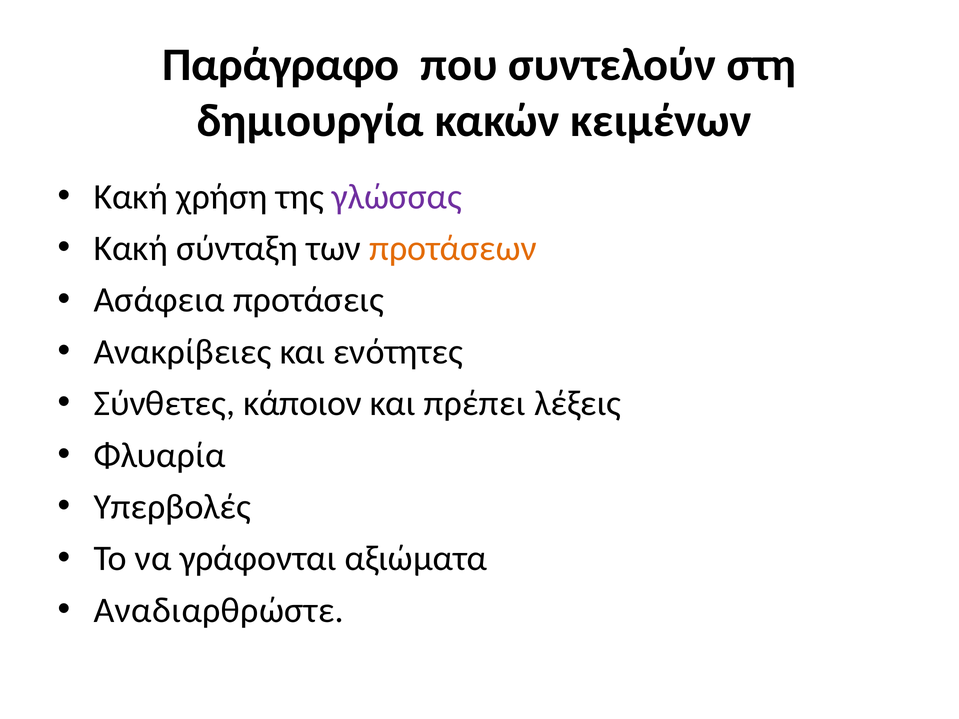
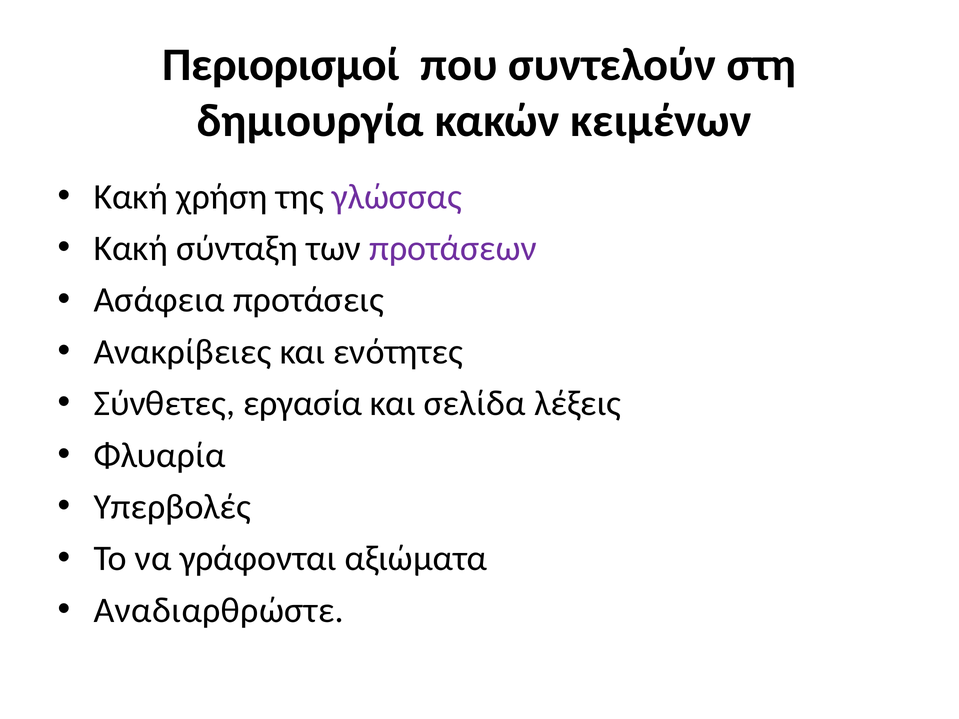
Παράγραφο: Παράγραφο -> Περιορισμοί
προτάσεων colour: orange -> purple
κάποιον: κάποιον -> εργασία
πρέπει: πρέπει -> σελίδα
